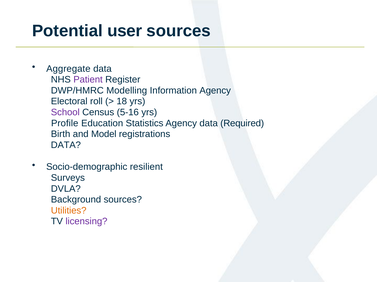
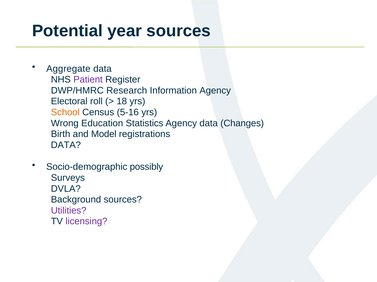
user: user -> year
Modelling: Modelling -> Research
School colour: purple -> orange
Profile: Profile -> Wrong
Required: Required -> Changes
resilient: resilient -> possibly
Utilities colour: orange -> purple
